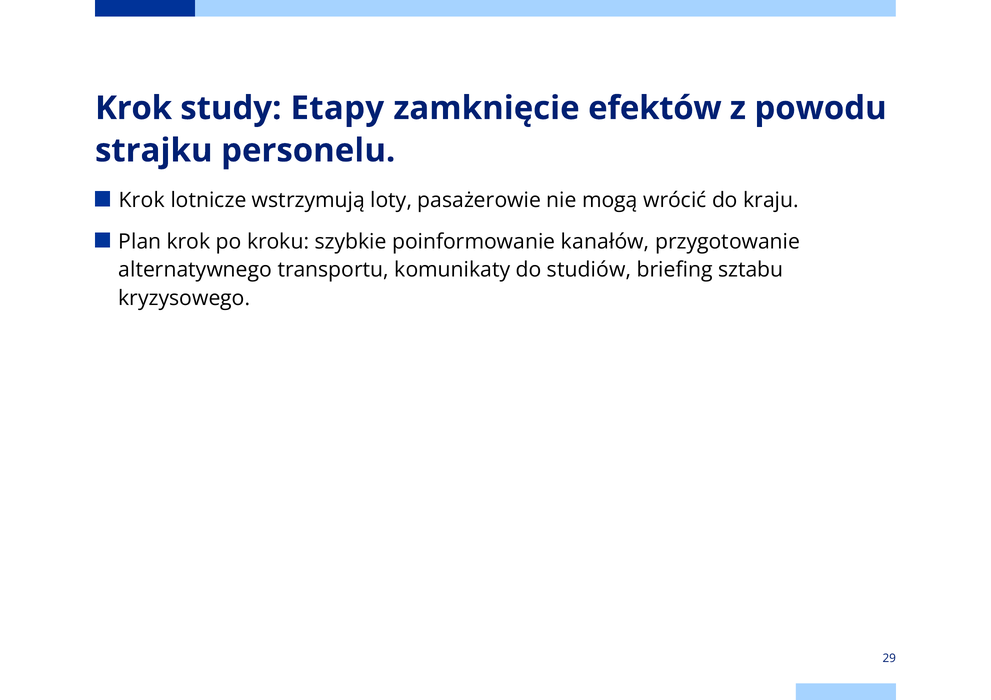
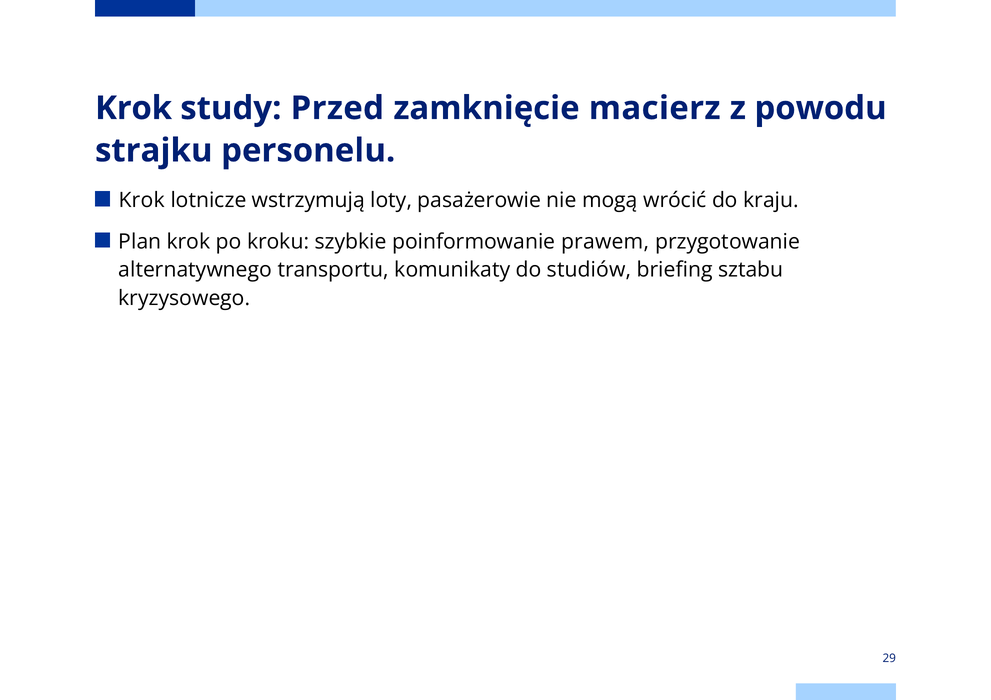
Etapy: Etapy -> Przed
efektów: efektów -> macierz
kanałów: kanałów -> prawem
